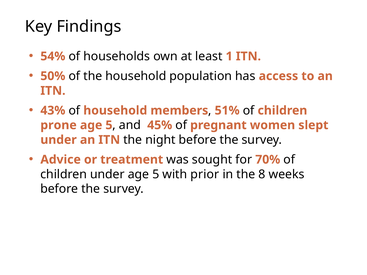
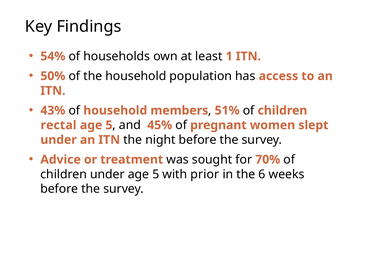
prone: prone -> rectal
8: 8 -> 6
